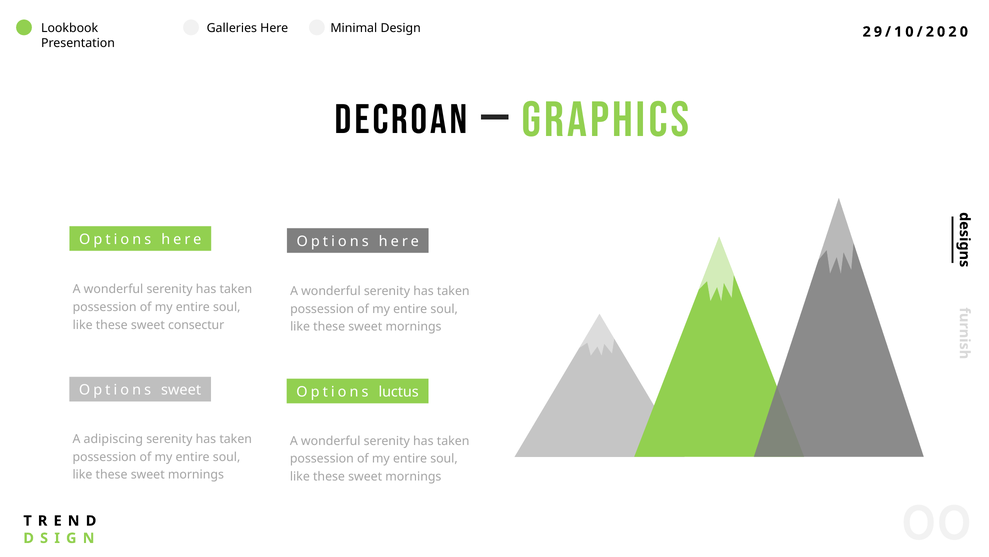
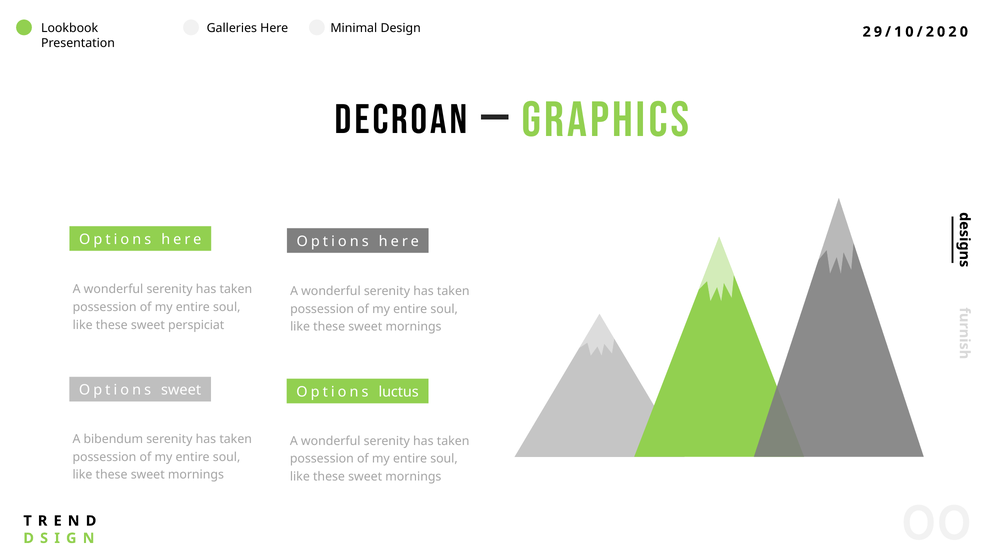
consectur: consectur -> perspiciat
adipiscing: adipiscing -> bibendum
